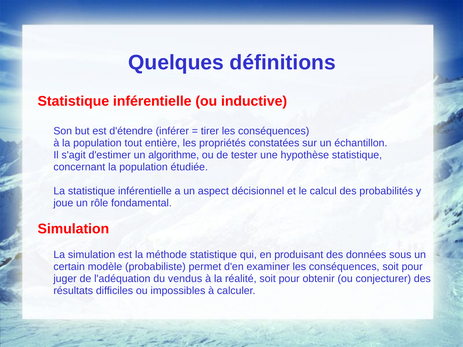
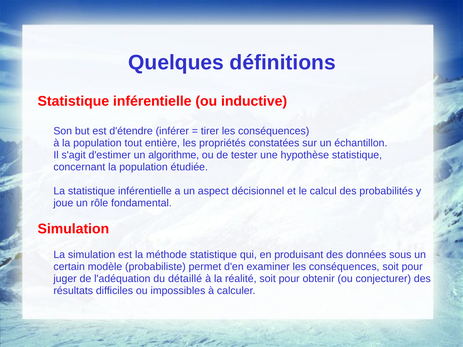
vendus: vendus -> détaillé
